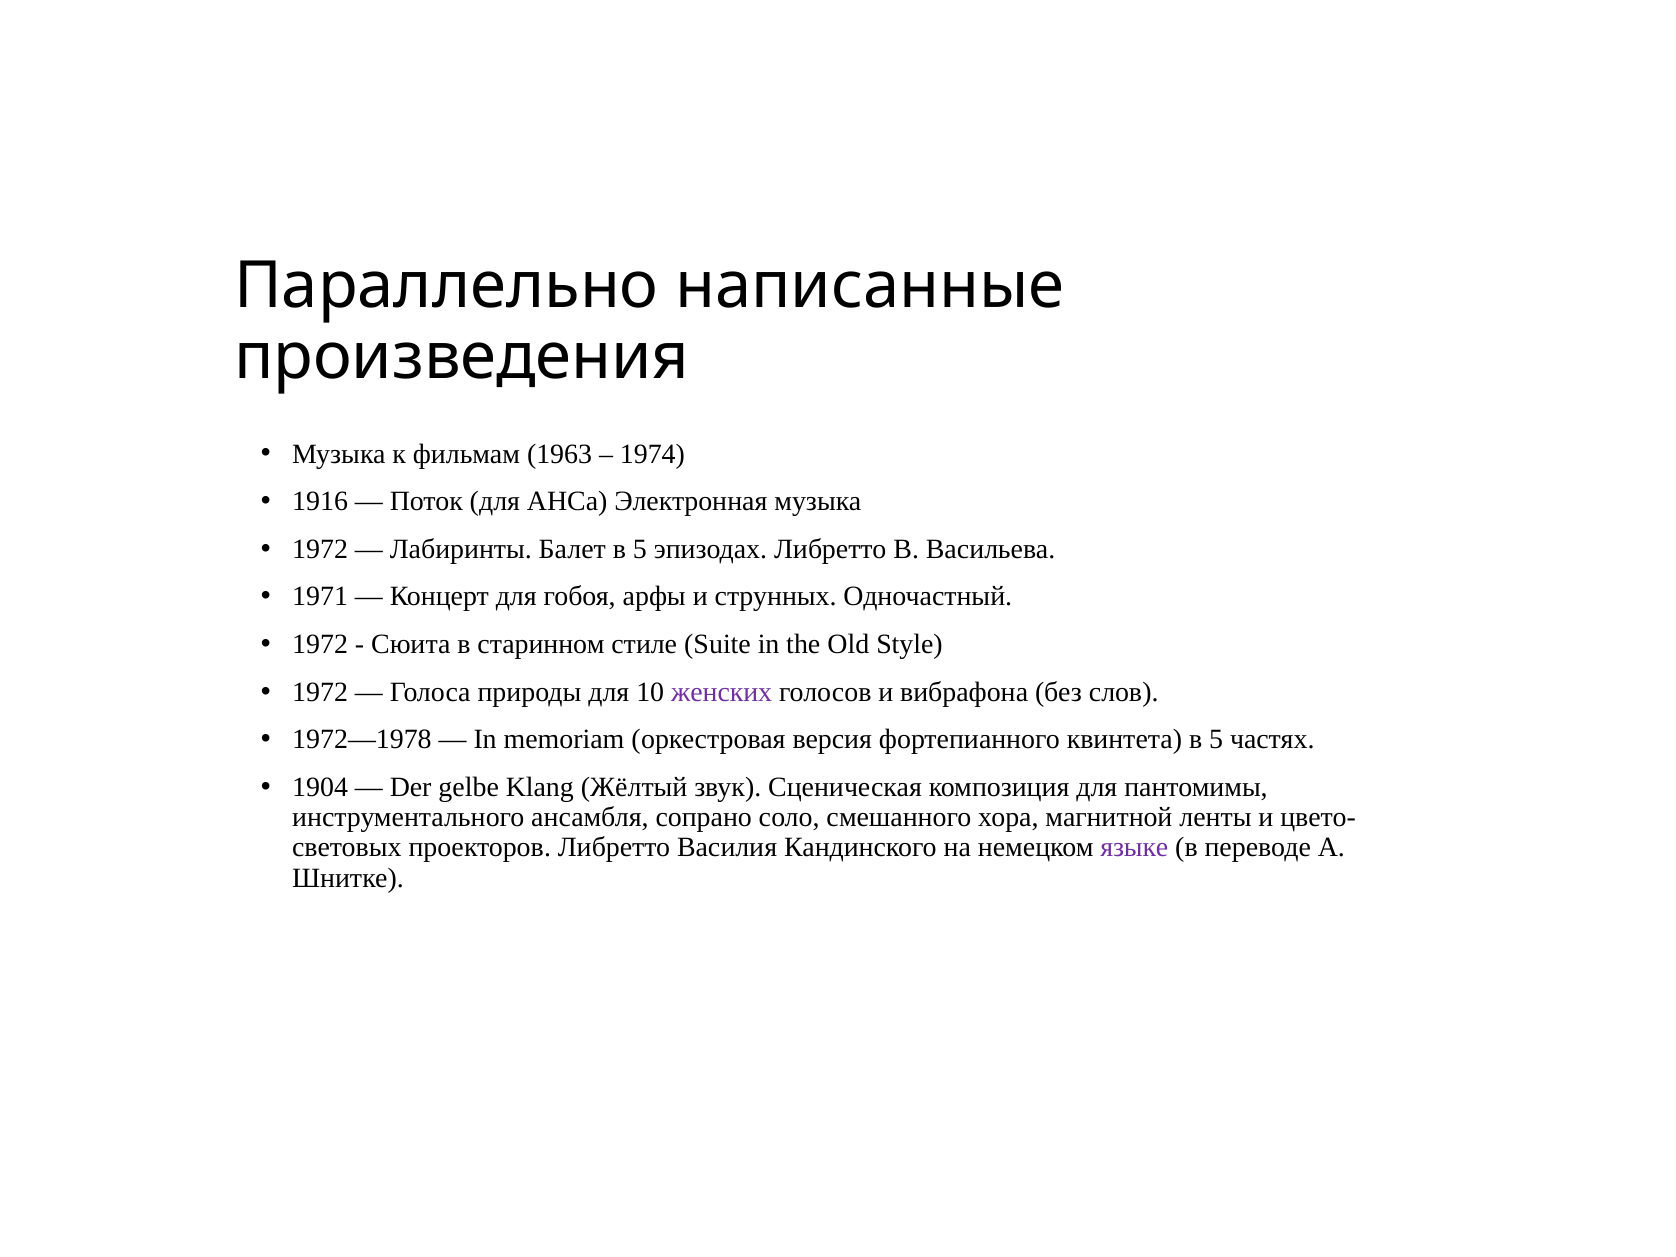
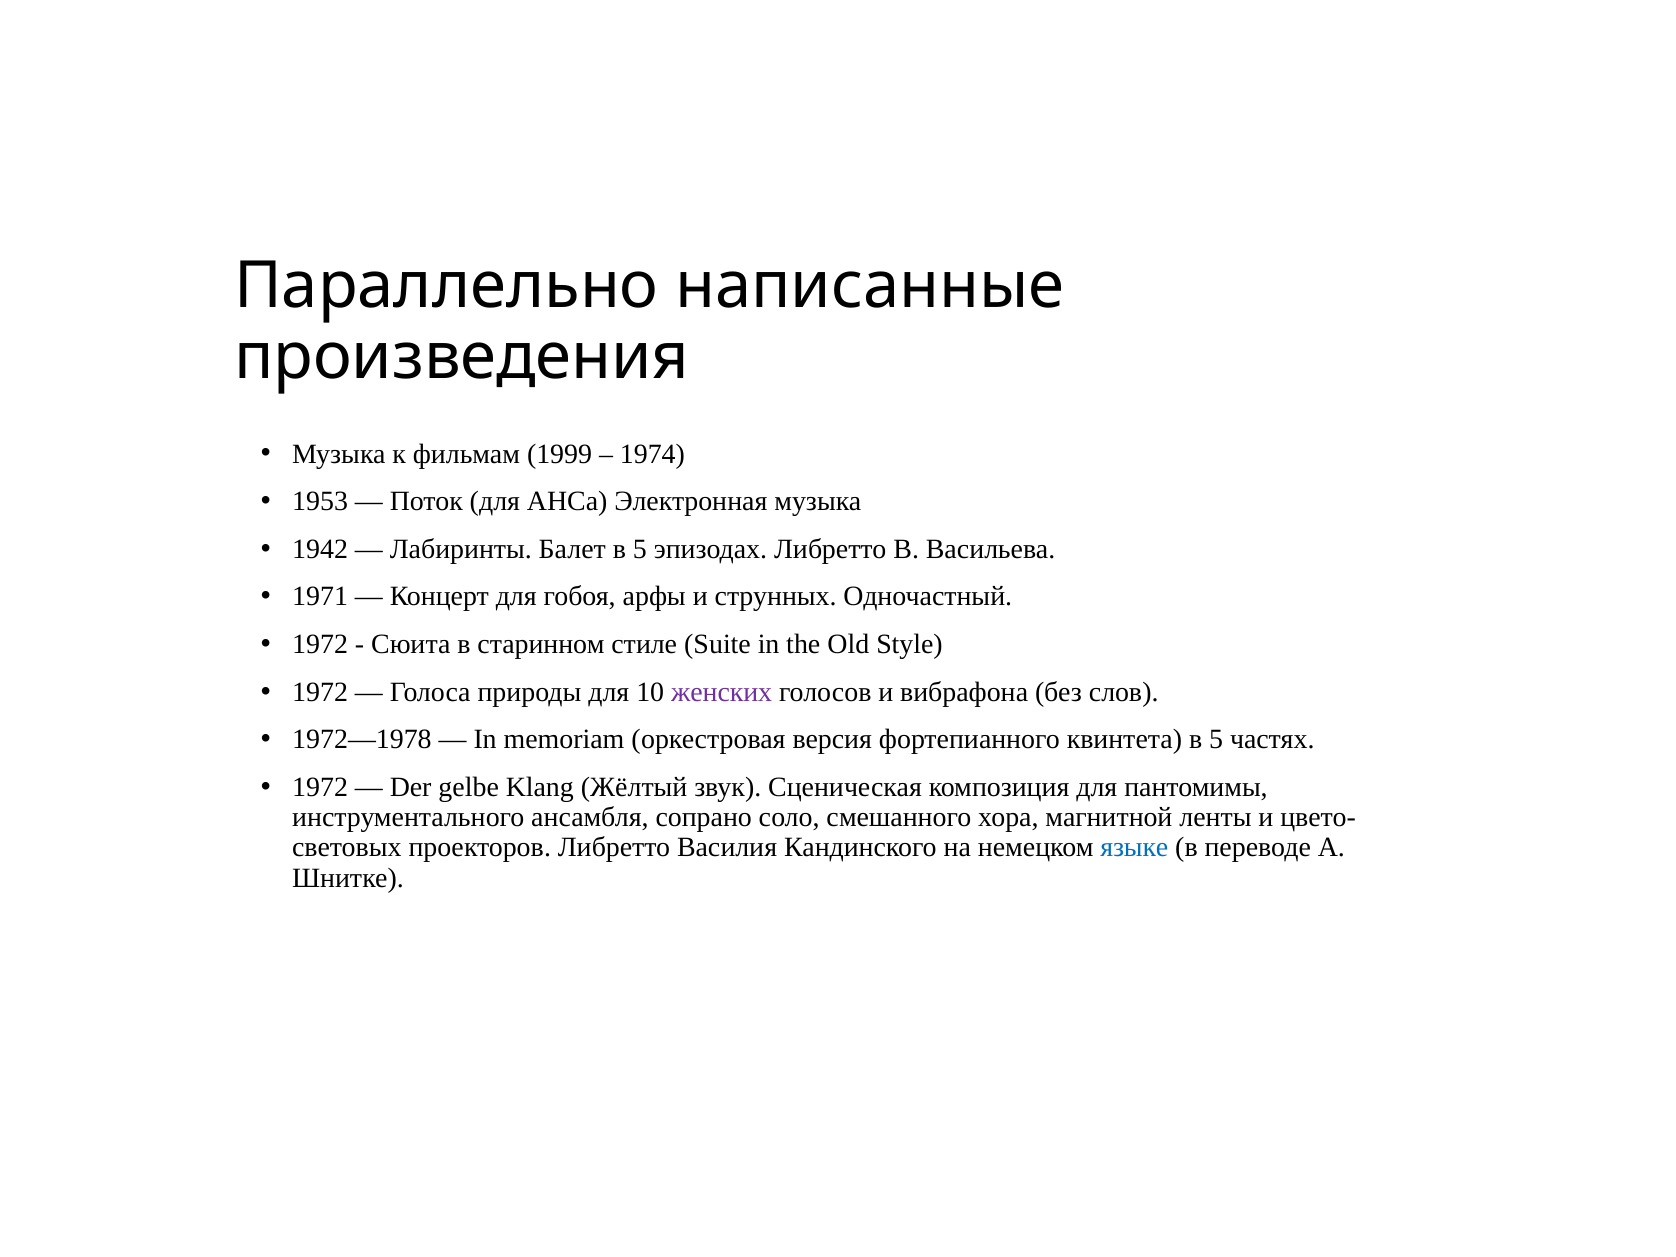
1963: 1963 -> 1999
1916: 1916 -> 1953
1972 at (320, 549): 1972 -> 1942
1904 at (320, 787): 1904 -> 1972
языке colour: purple -> blue
